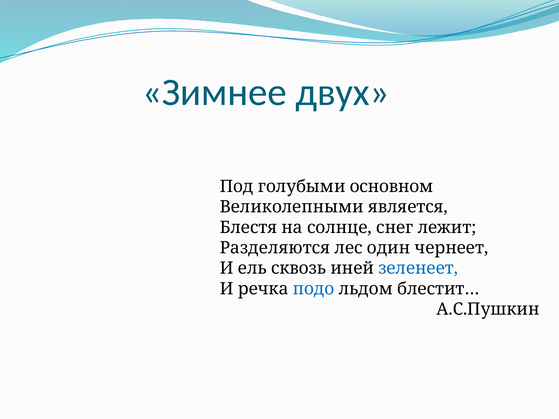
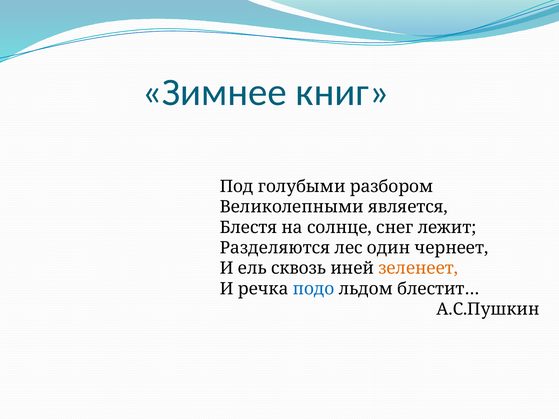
двух: двух -> книг
основном: основном -> разбором
зеленеет colour: blue -> orange
